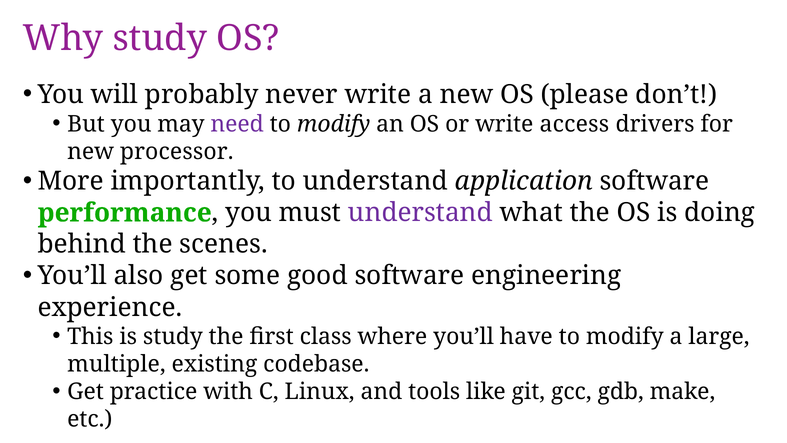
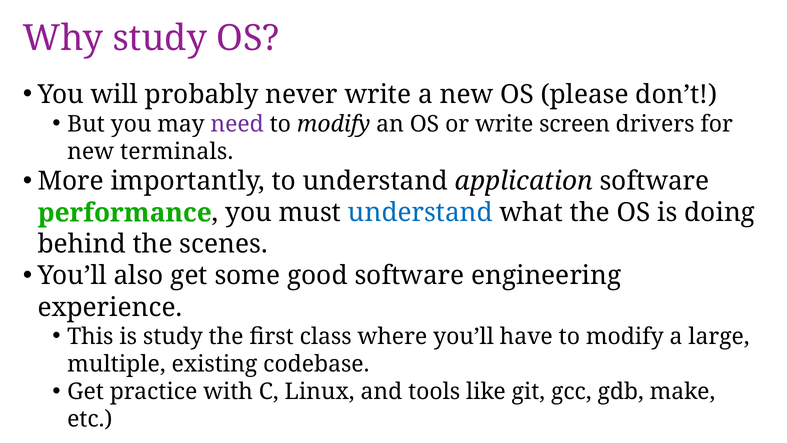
access: access -> screen
processor: processor -> terminals
understand at (420, 213) colour: purple -> blue
